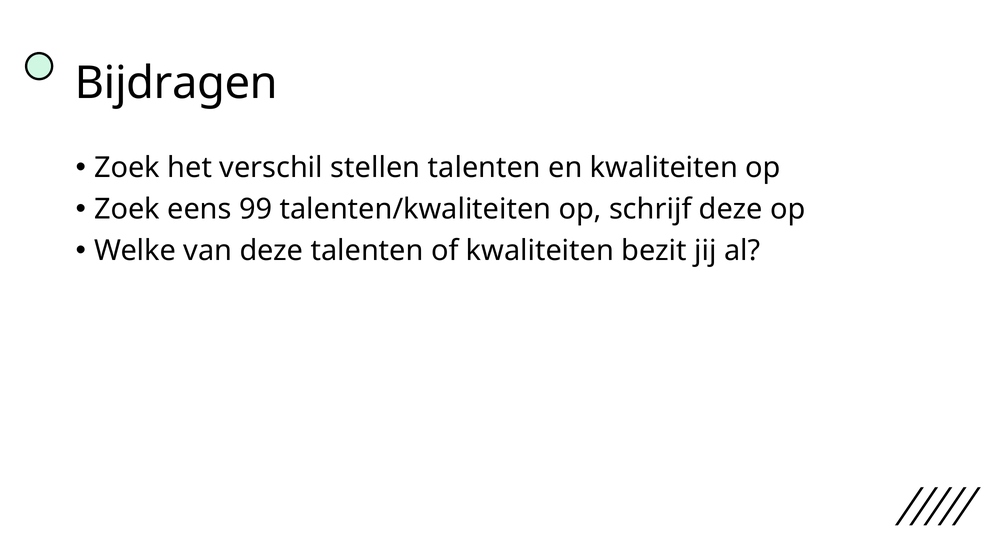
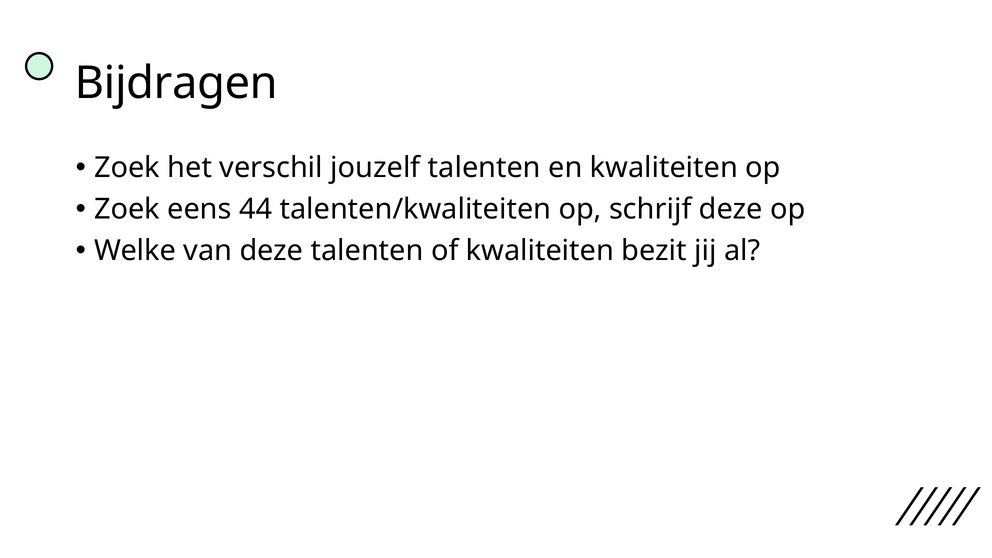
stellen: stellen -> jouzelf
99: 99 -> 44
